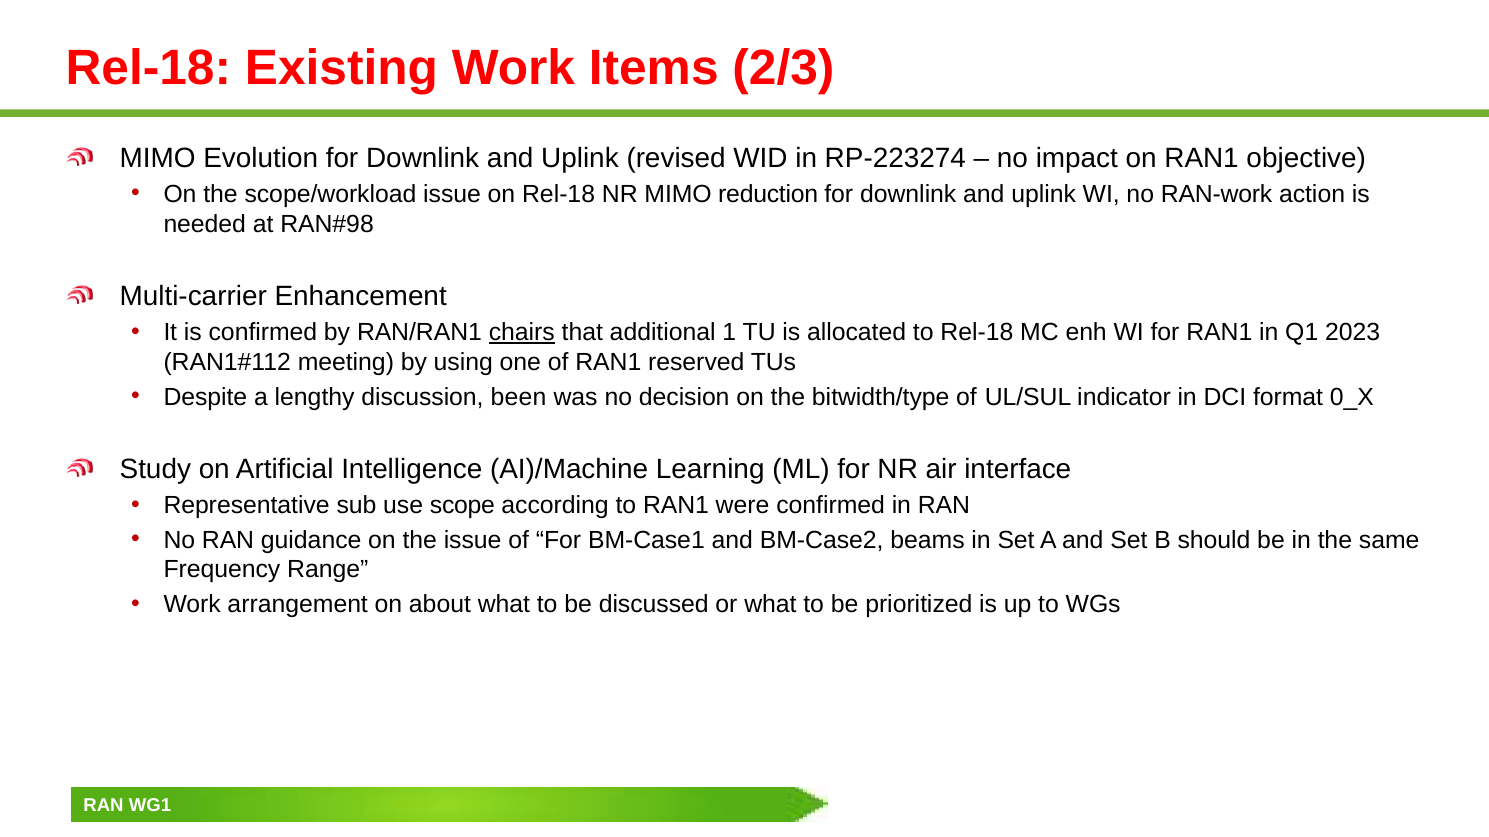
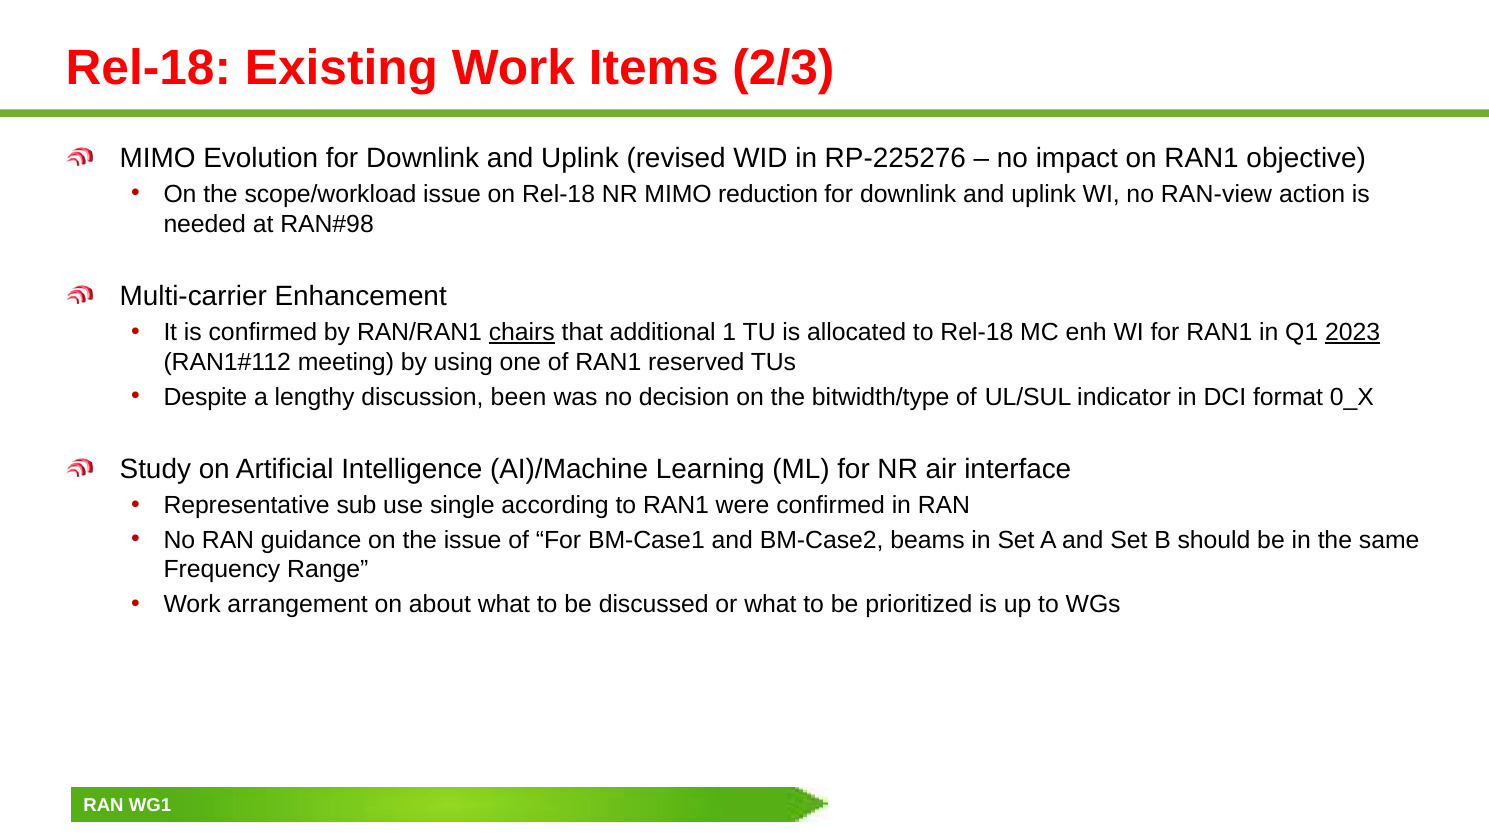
RP-223274: RP-223274 -> RP-225276
RAN-work: RAN-work -> RAN-view
2023 underline: none -> present
scope: scope -> single
